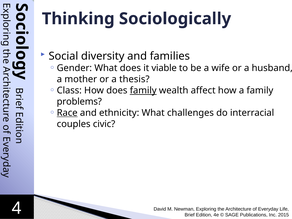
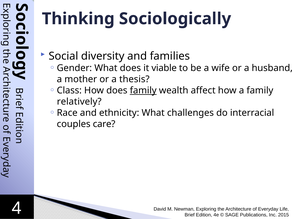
problems: problems -> relatively
Race underline: present -> none
civic: civic -> care
